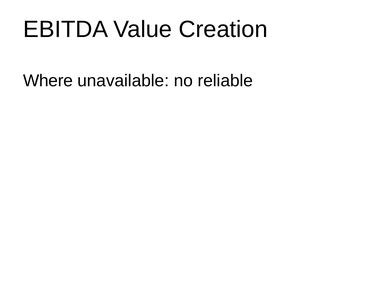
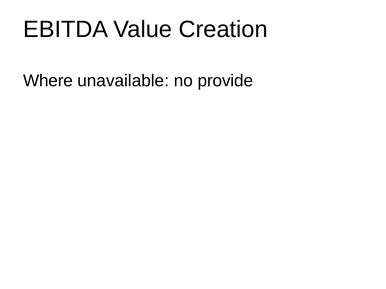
reliable: reliable -> provide
